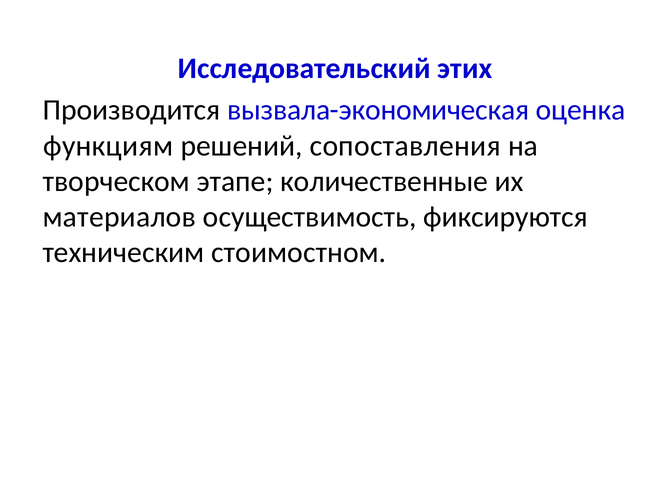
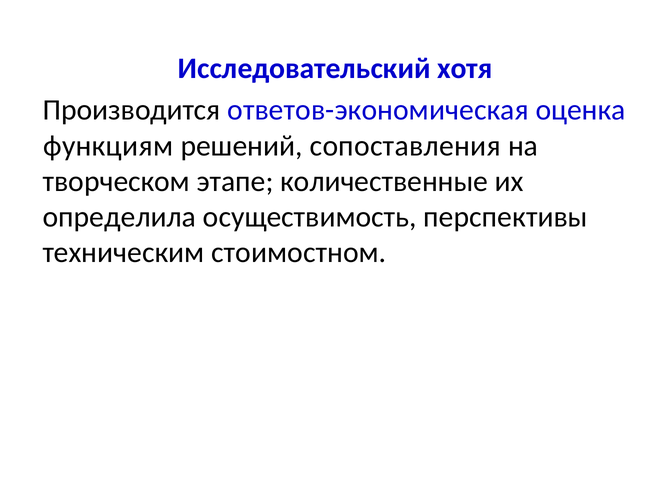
этих: этих -> хотя
вызвала-экономическая: вызвала-экономическая -> ответов-экономическая
материалов: материалов -> определила
фиксируются: фиксируются -> перспективы
